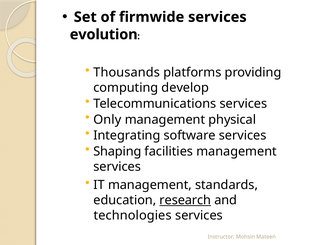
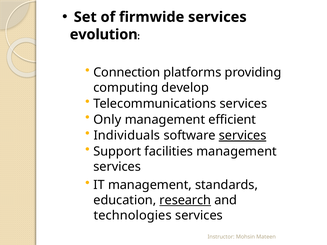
Thousands: Thousands -> Connection
physical: physical -> efficient
Integrating: Integrating -> Individuals
services at (243, 136) underline: none -> present
Shaping: Shaping -> Support
